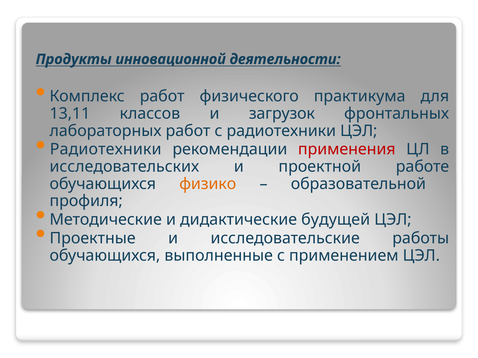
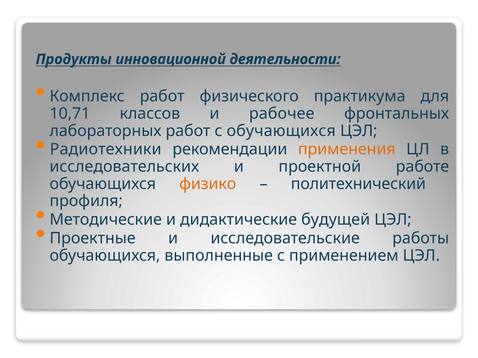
13,11: 13,11 -> 10,71
загрузок: загрузок -> рабочее
с радиотехники: радиотехники -> обучающихся
применения colour: red -> orange
образовательной: образовательной -> политехнический
